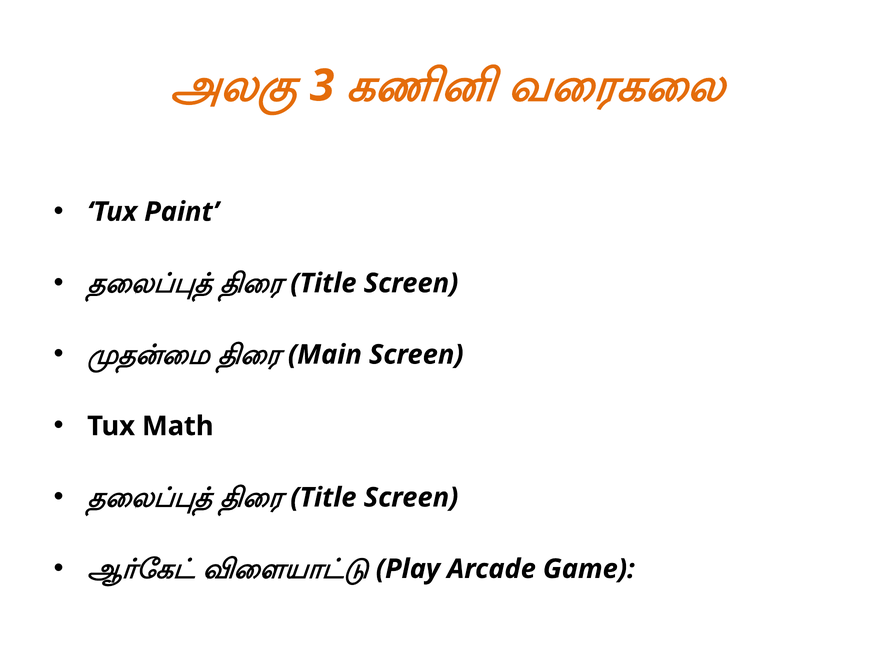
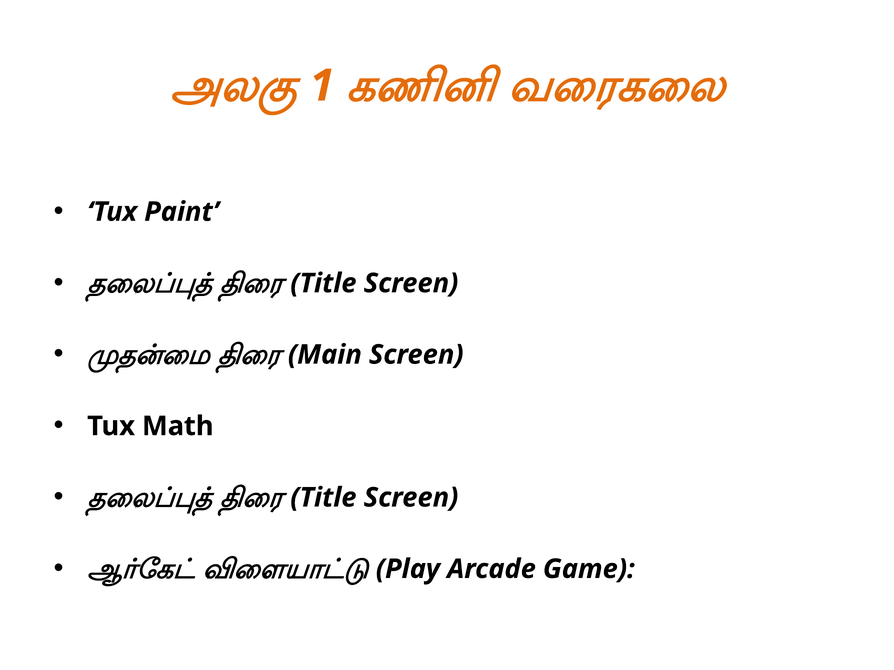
3: 3 -> 1
